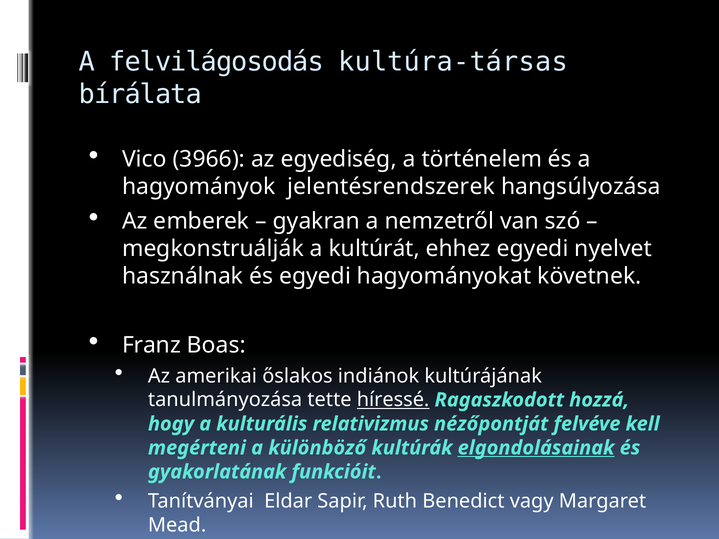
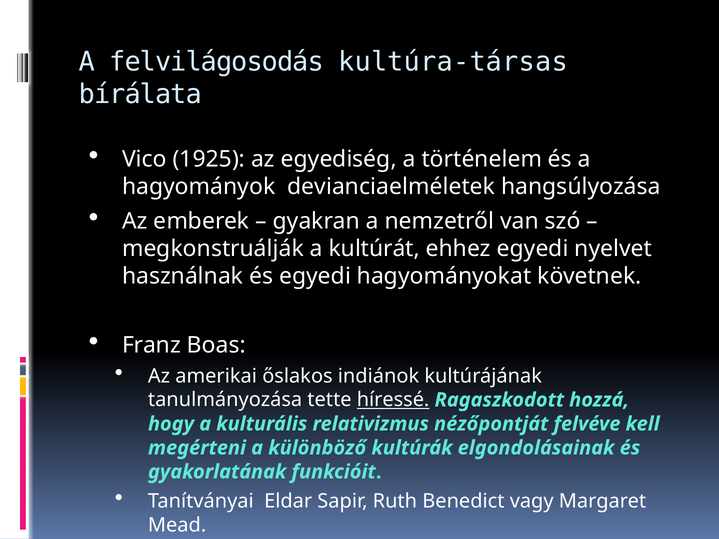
3966: 3966 -> 1925
jelentésrendszerek: jelentésrendszerek -> devianciaelméletek
elgondolásainak underline: present -> none
